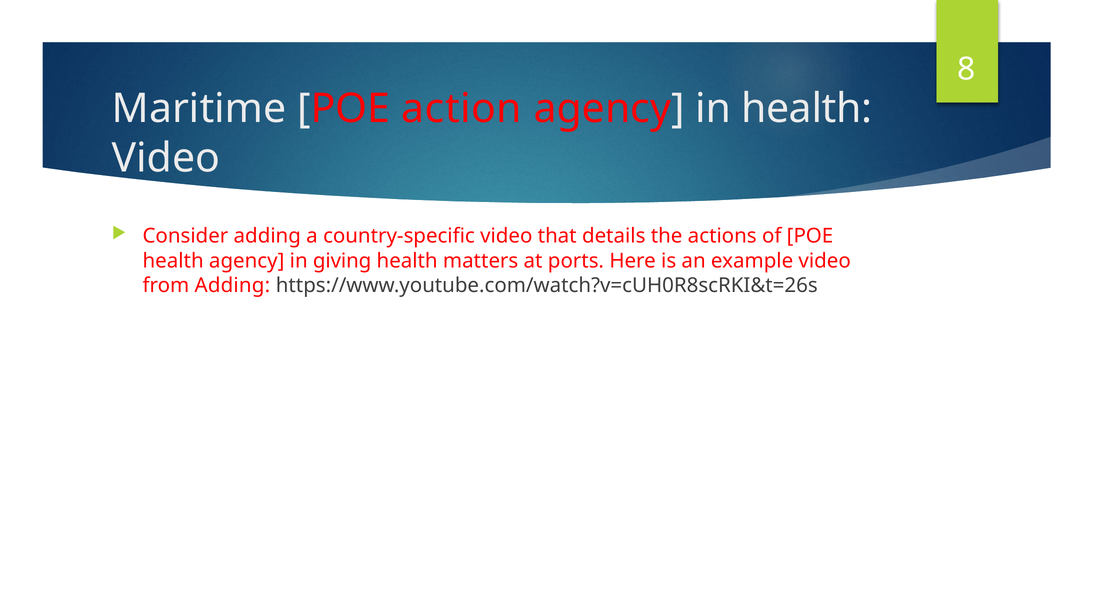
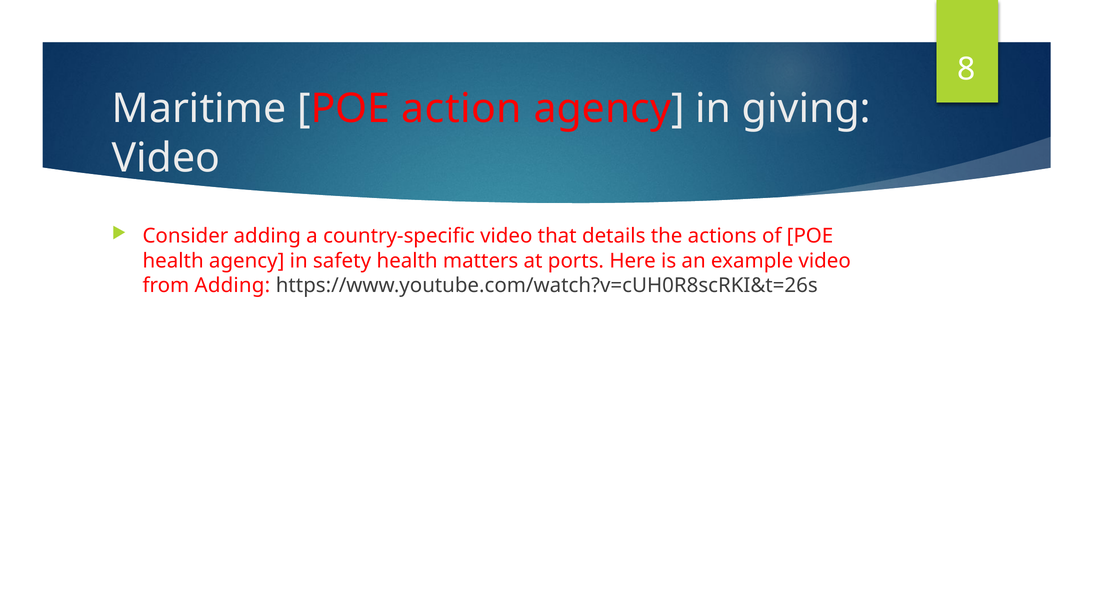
in health: health -> giving
giving: giving -> safety
